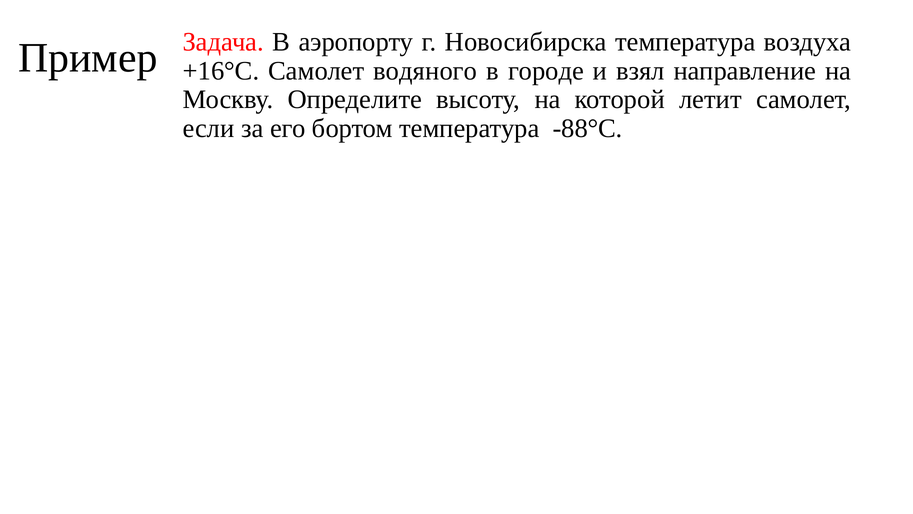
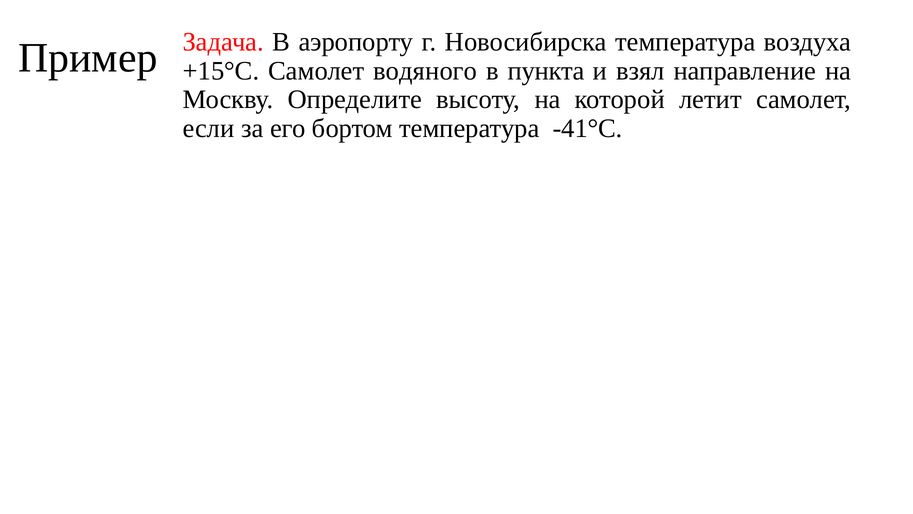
+16°С: +16°С -> +15°С
городе: городе -> пункта
-88°С: -88°С -> -41°С
